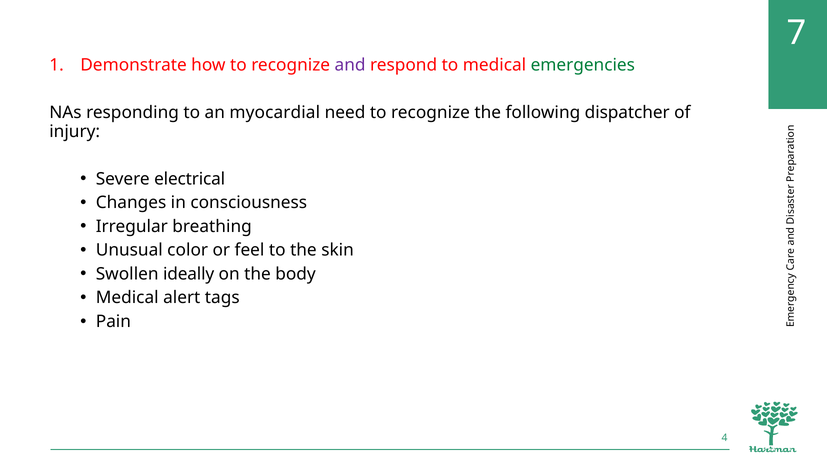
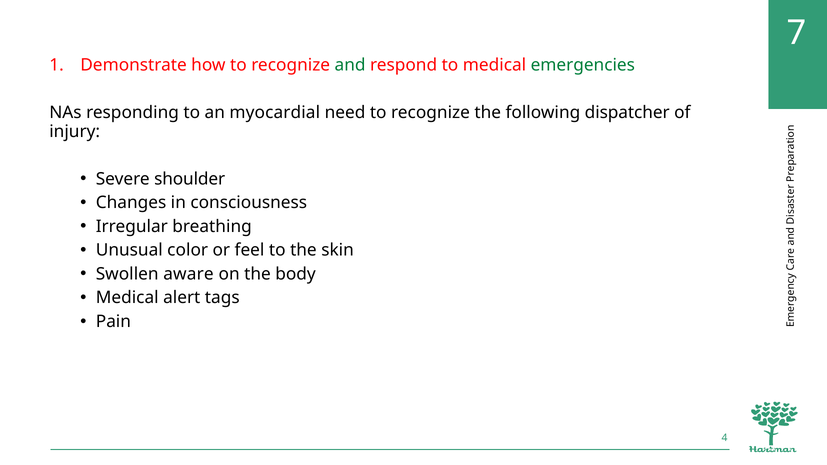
and colour: purple -> green
electrical: electrical -> shoulder
ideally: ideally -> aware
